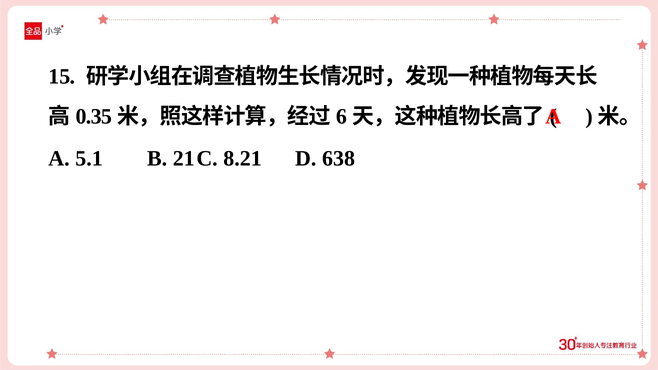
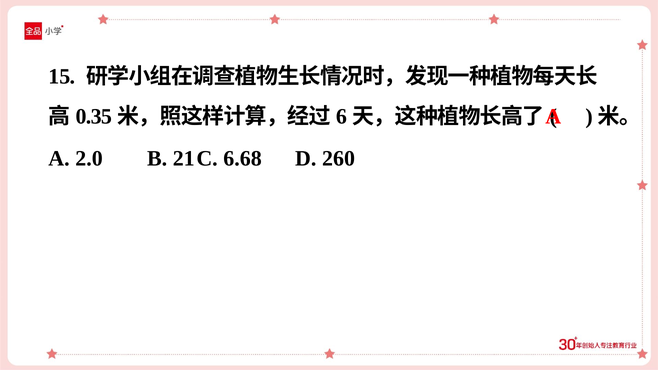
5.1: 5.1 -> 2.0
8.21: 8.21 -> 6.68
638: 638 -> 260
